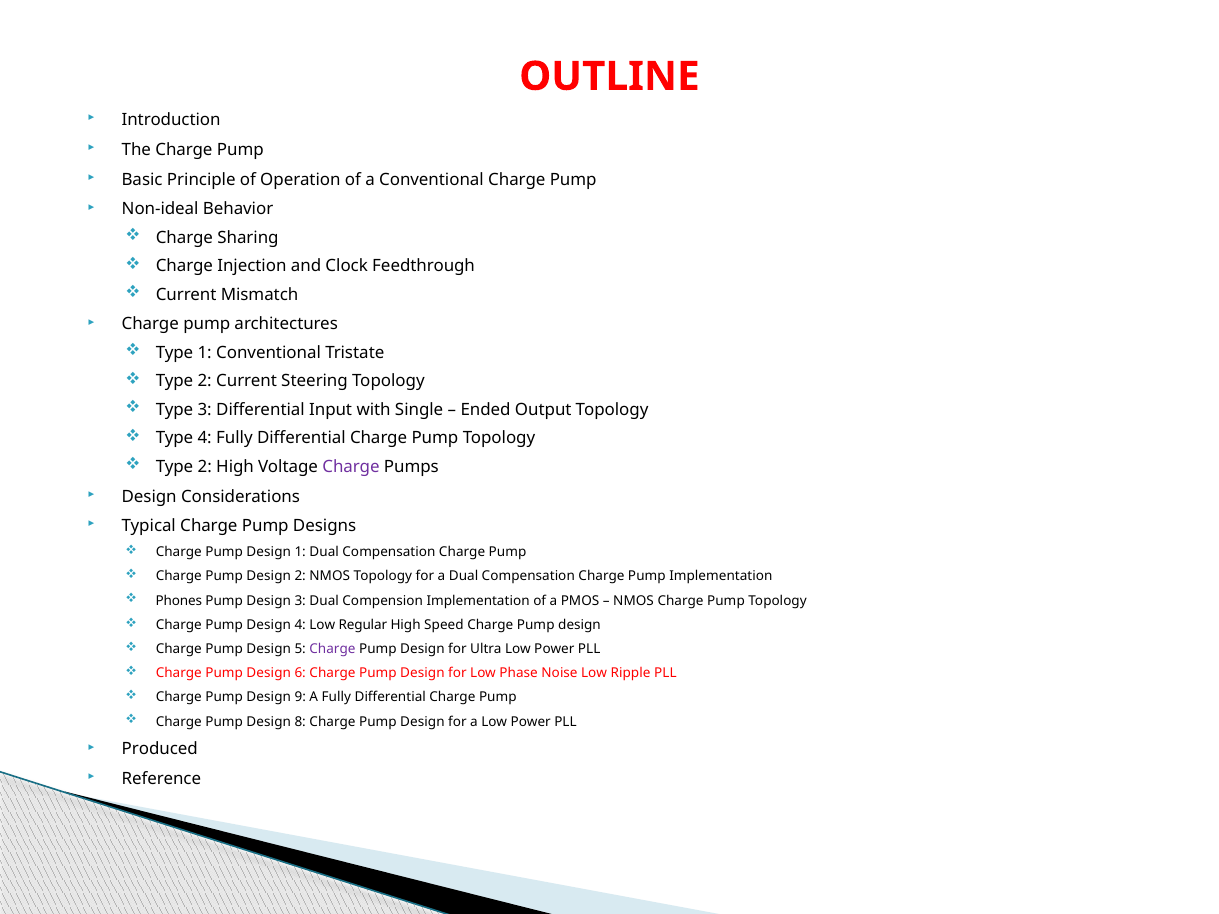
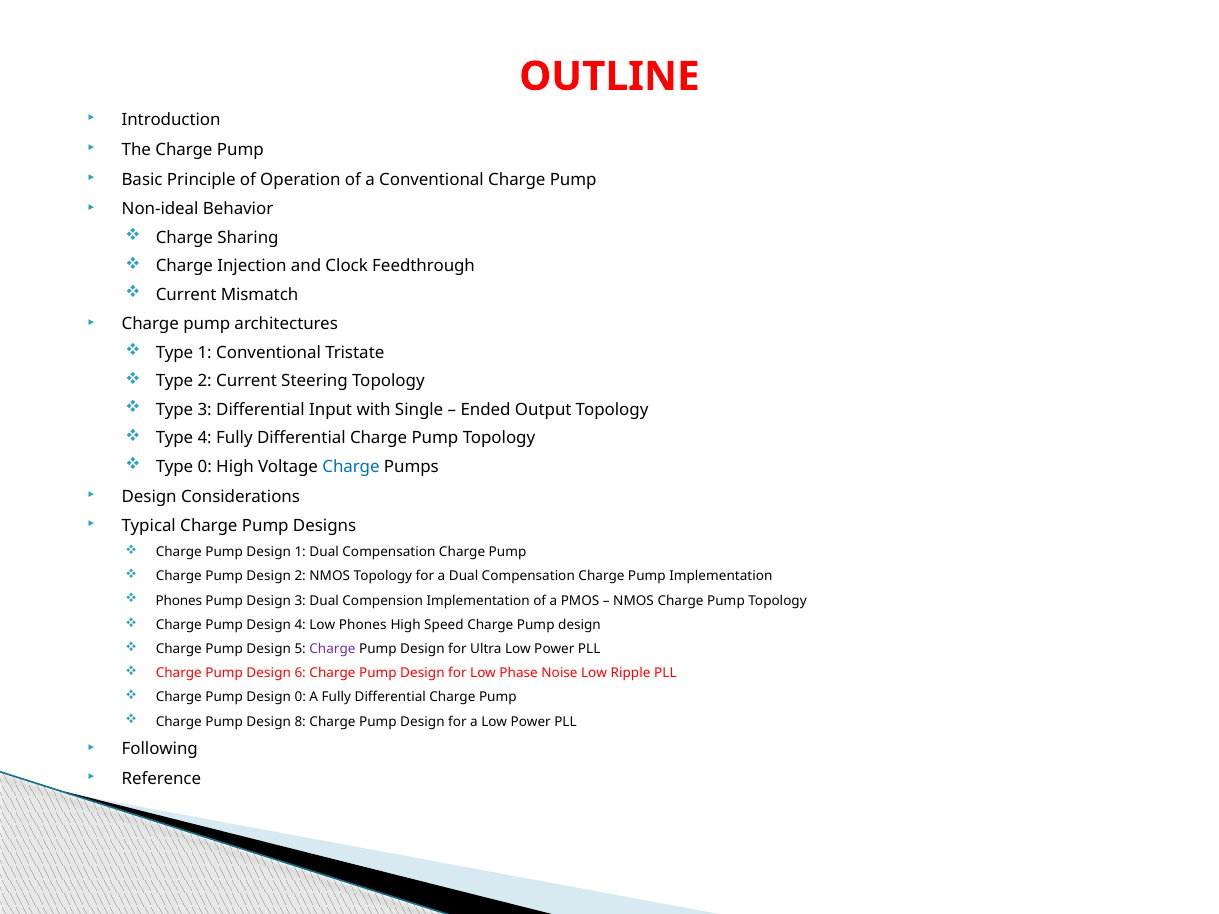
2 at (205, 467): 2 -> 0
Charge at (351, 467) colour: purple -> blue
Low Regular: Regular -> Phones
Design 9: 9 -> 0
Produced: Produced -> Following
